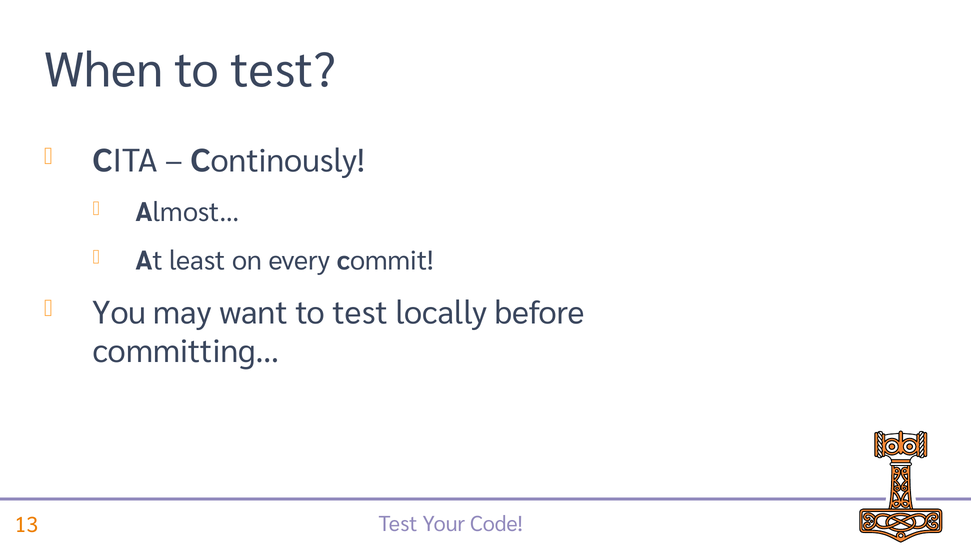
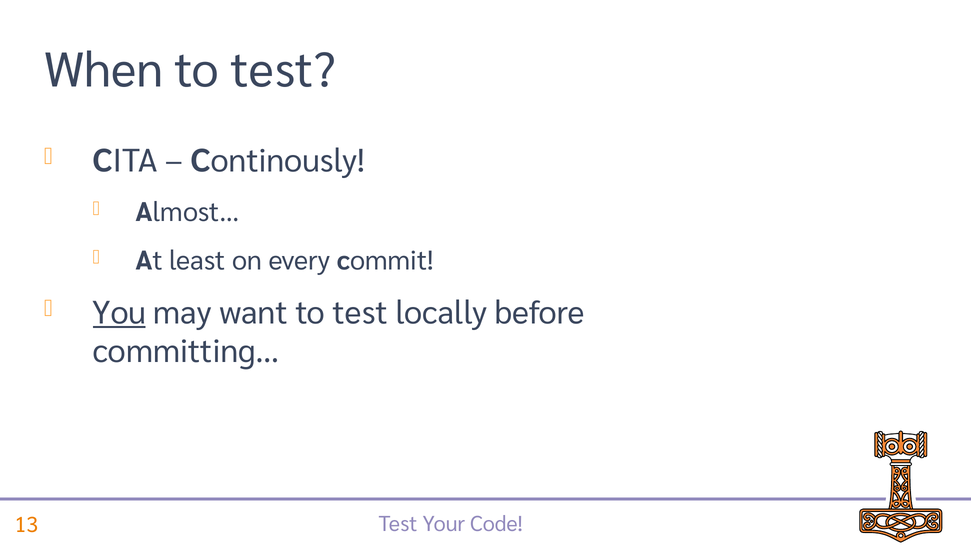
You underline: none -> present
